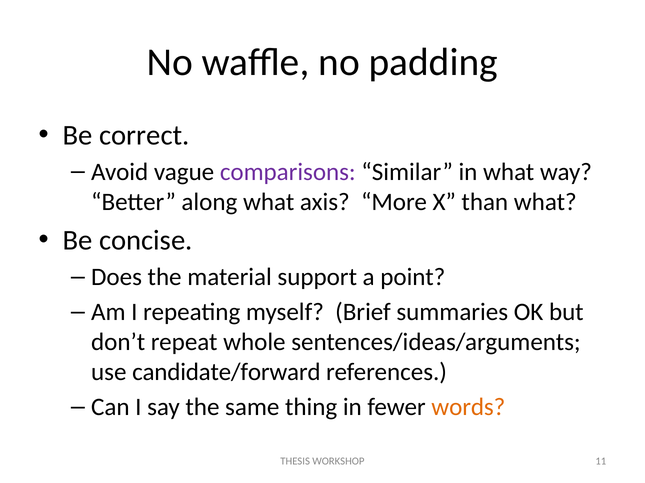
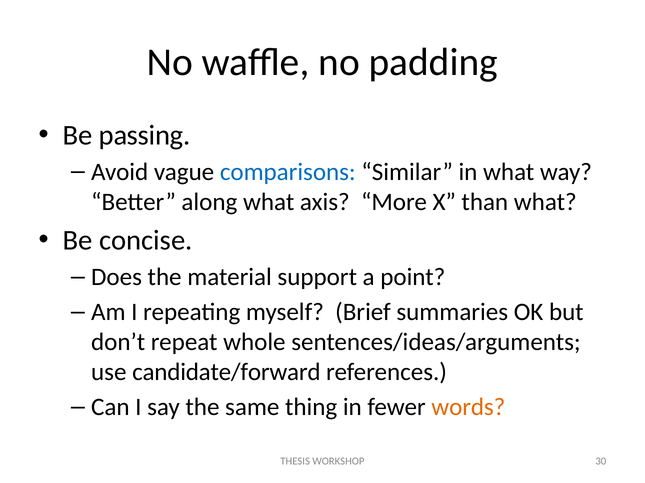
correct: correct -> passing
comparisons colour: purple -> blue
11: 11 -> 30
